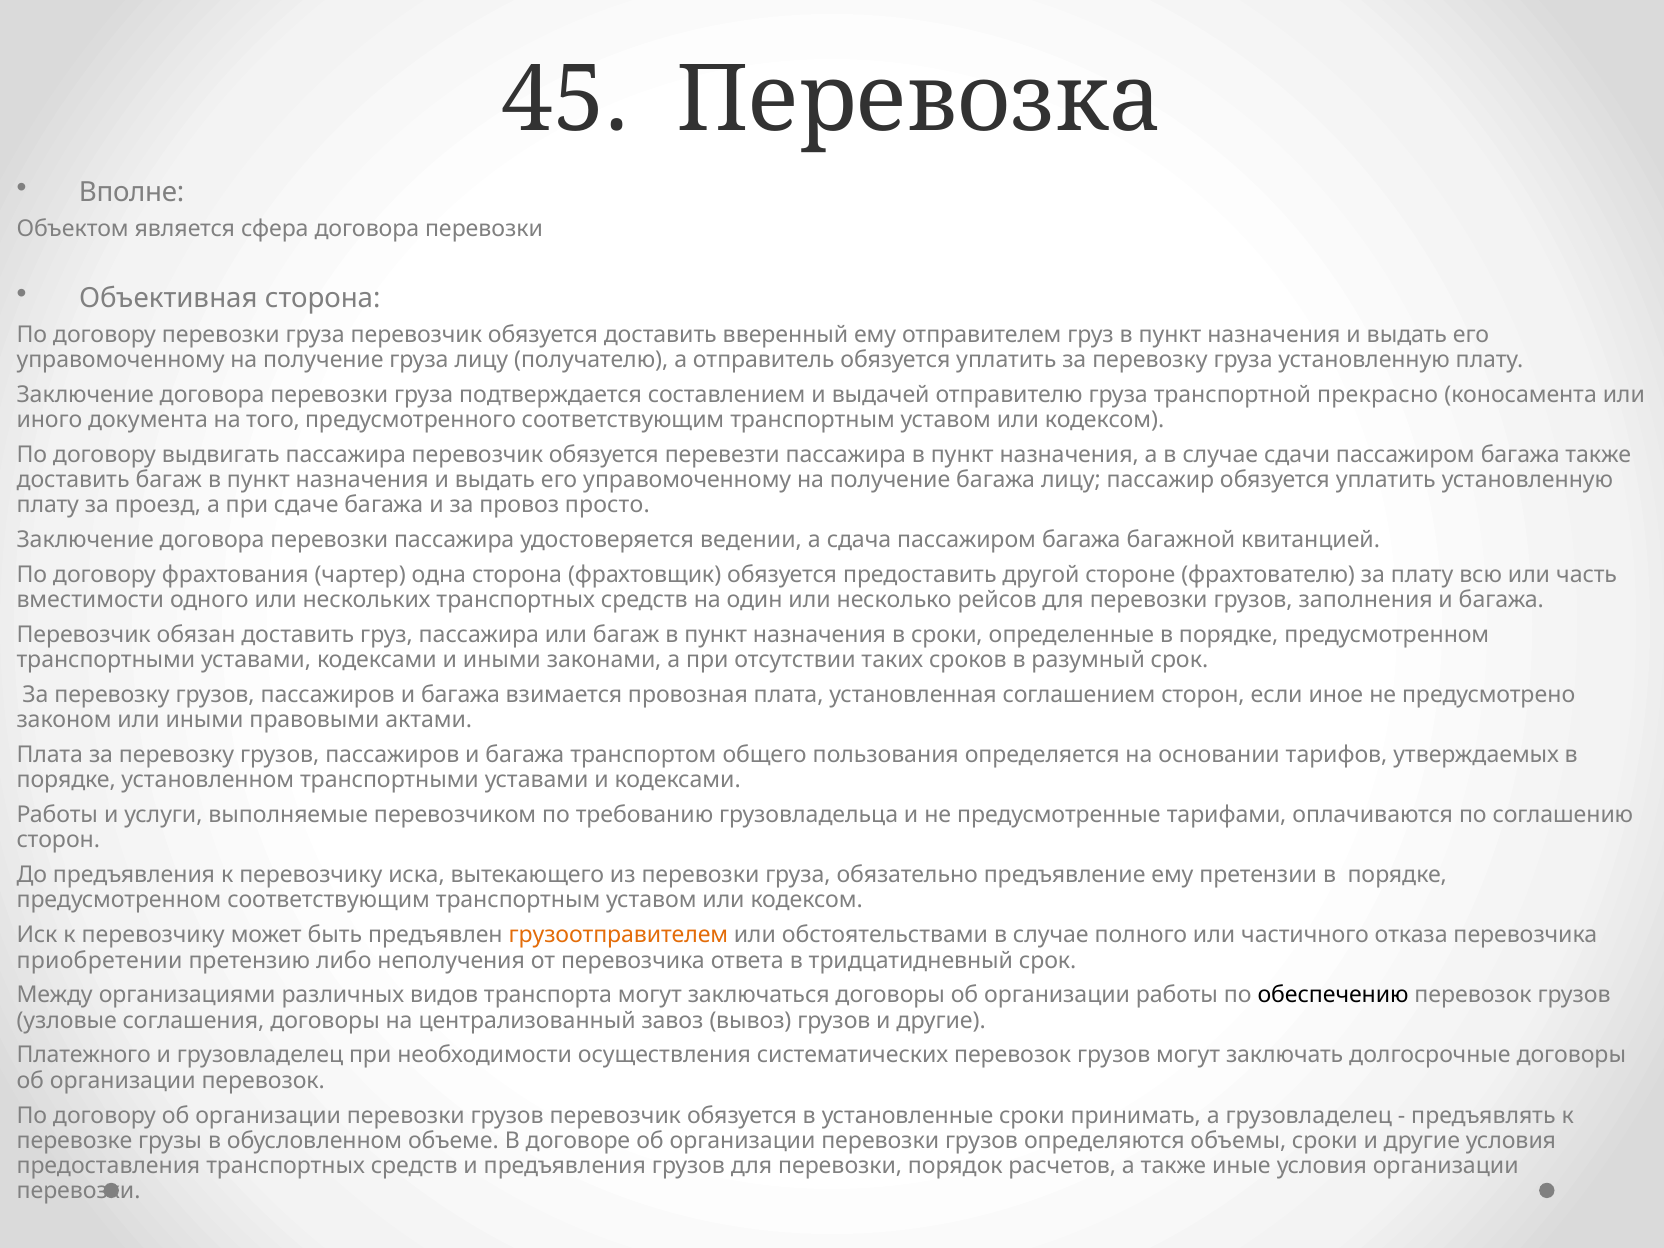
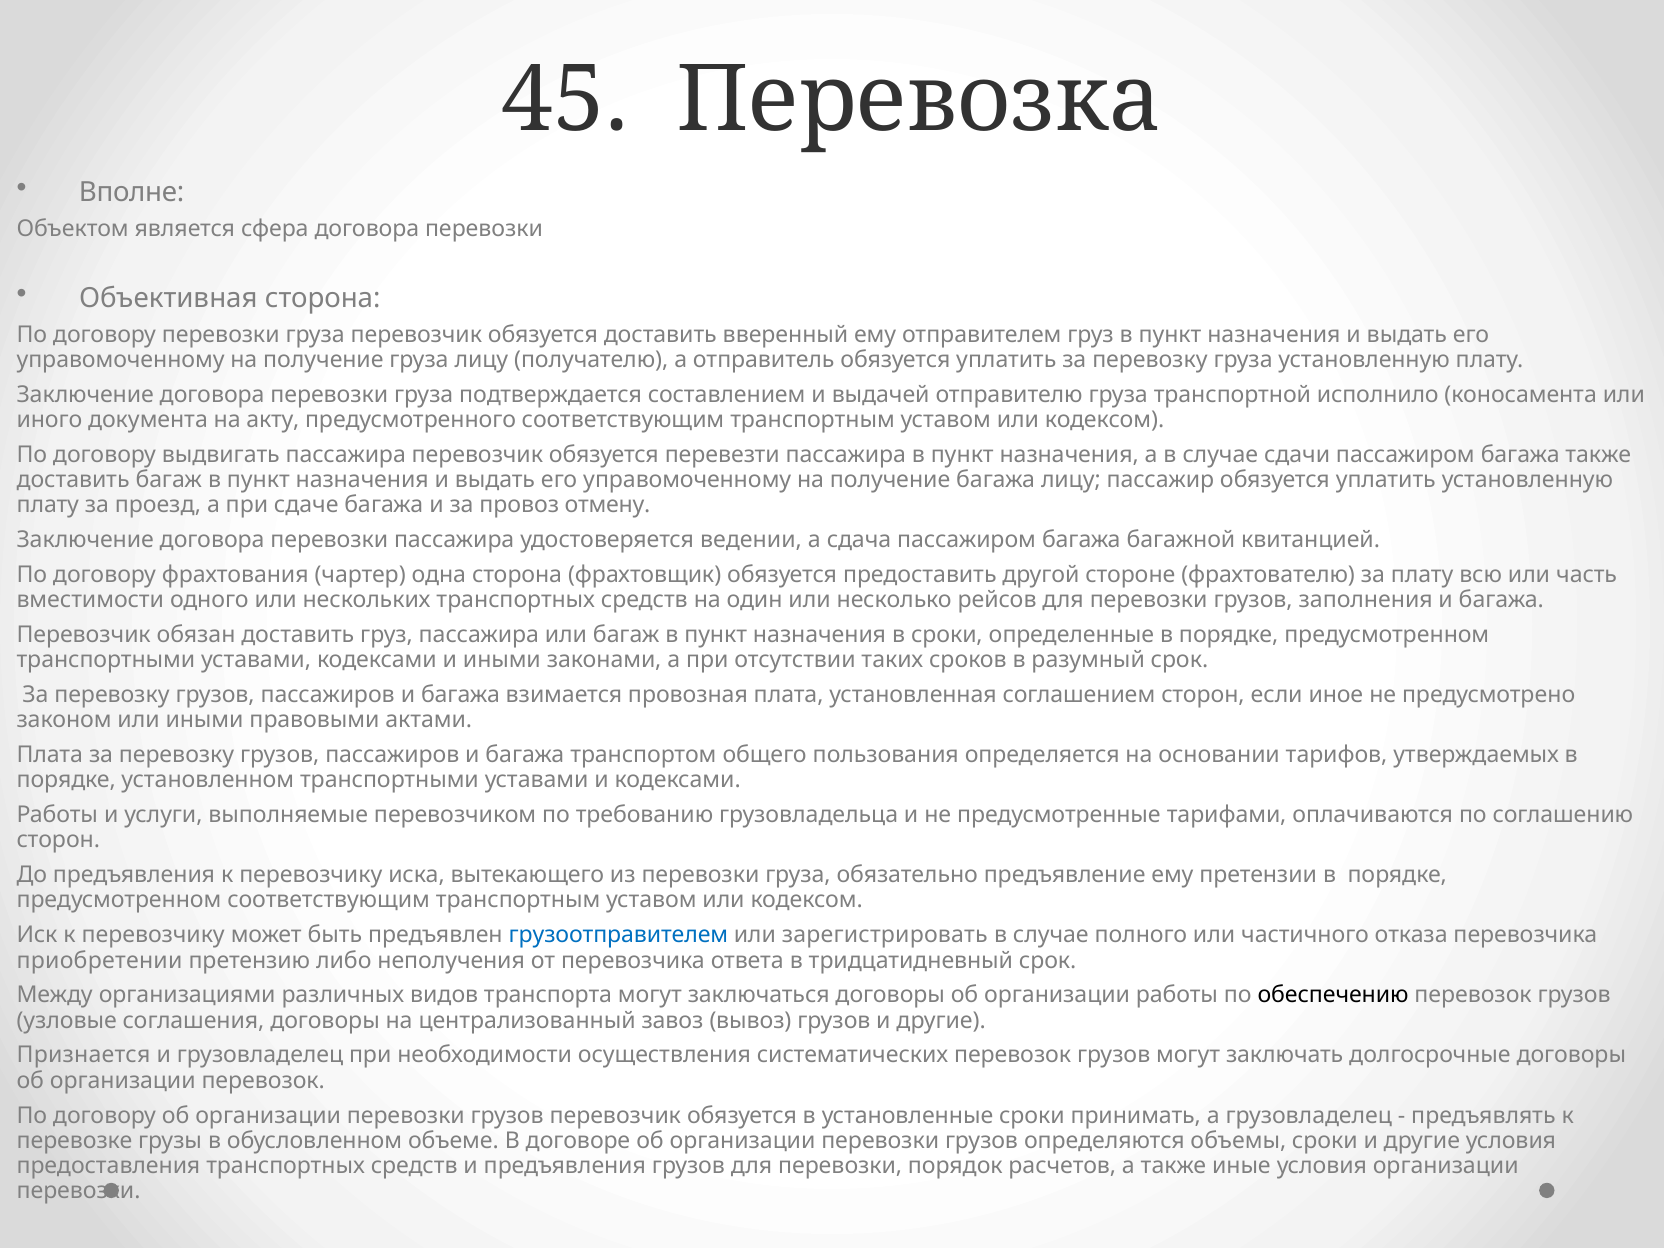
прекрасно: прекрасно -> исполнило
того: того -> акту
просто: просто -> отмену
грузоотправителем colour: orange -> blue
обстоятельствами: обстоятельствами -> зарегистрировать
Платежного: Платежного -> Признается
